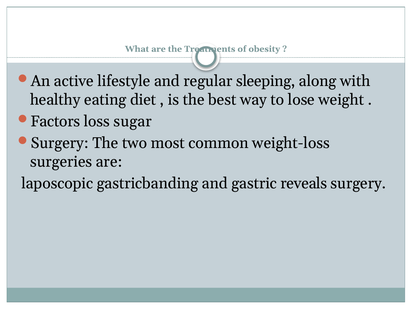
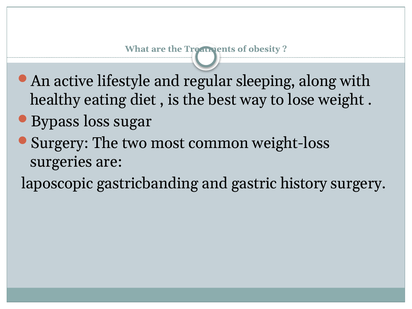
Factors: Factors -> Bypass
reveals: reveals -> history
